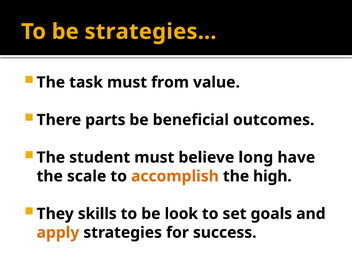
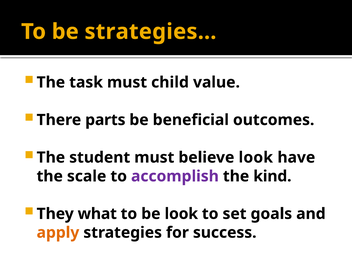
from: from -> child
believe long: long -> look
accomplish colour: orange -> purple
high: high -> kind
skills: skills -> what
